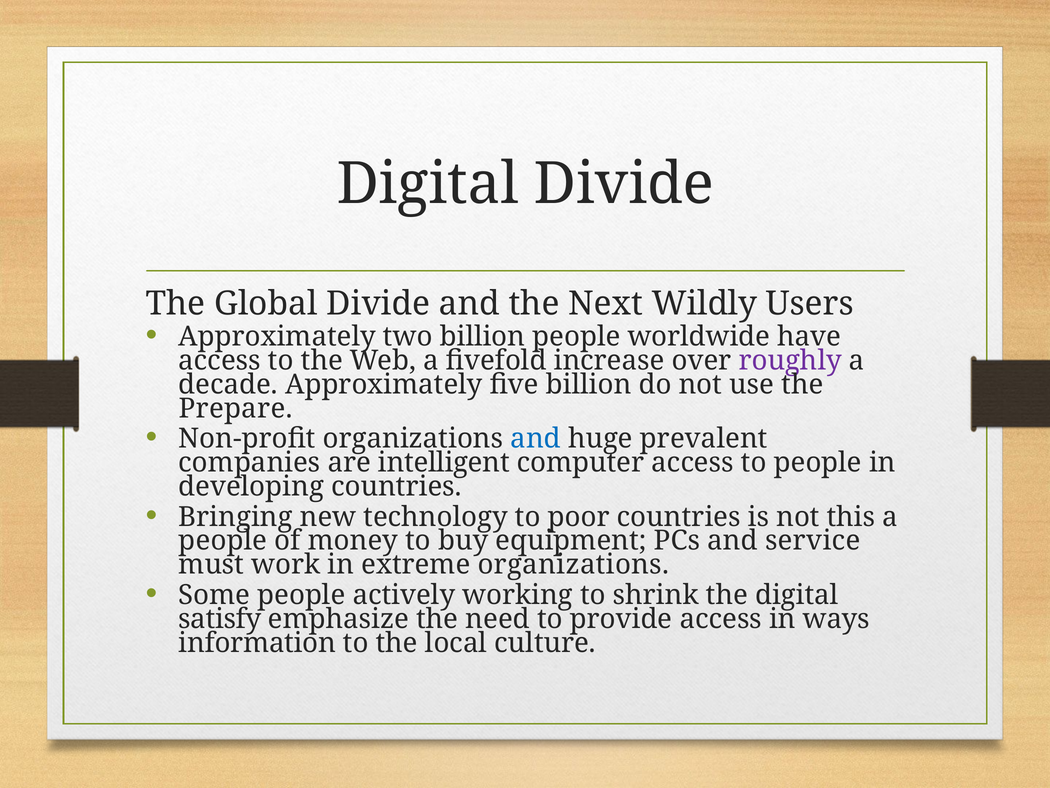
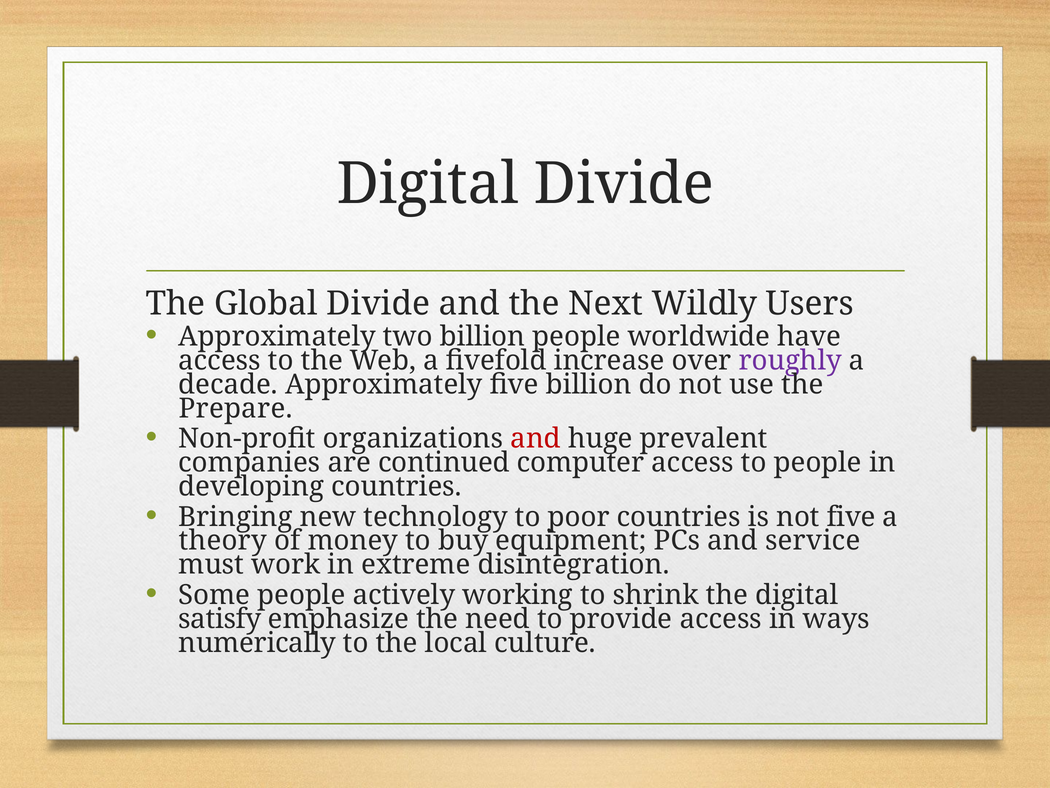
and at (536, 438) colour: blue -> red
intelligent: intelligent -> continued
not this: this -> five
people at (223, 540): people -> theory
extreme organizations: organizations -> disintegration
information: information -> numerically
